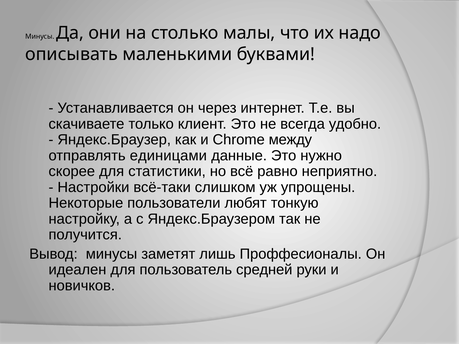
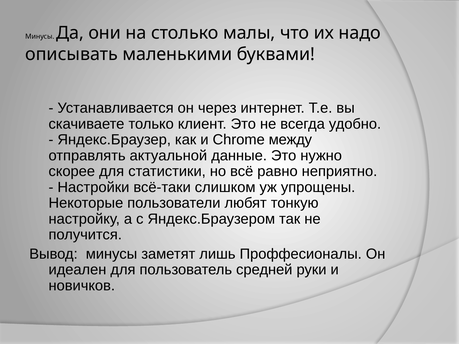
единицами: единицами -> актуальной
